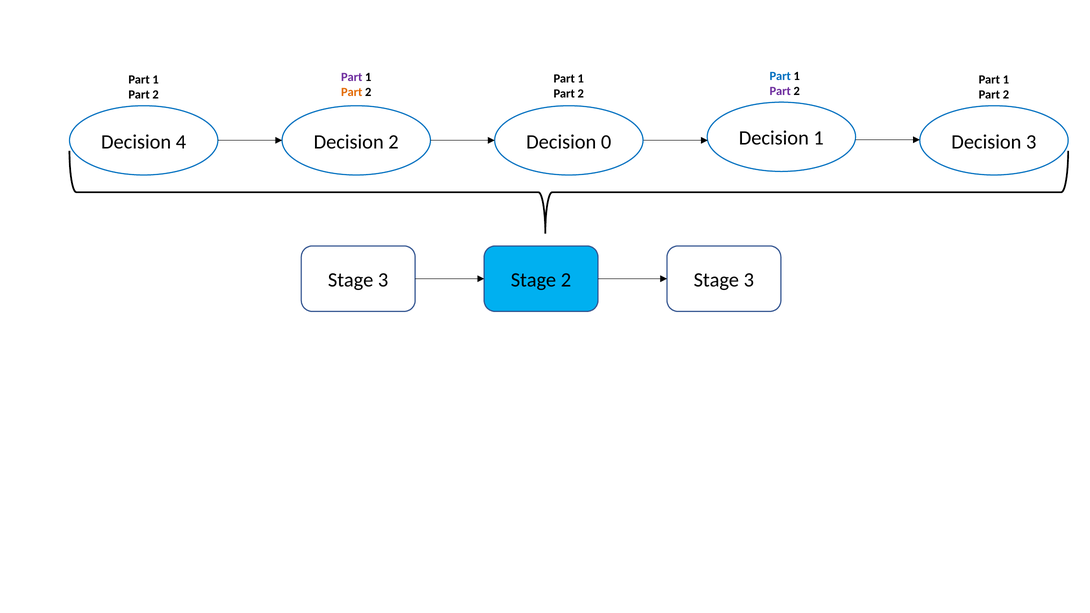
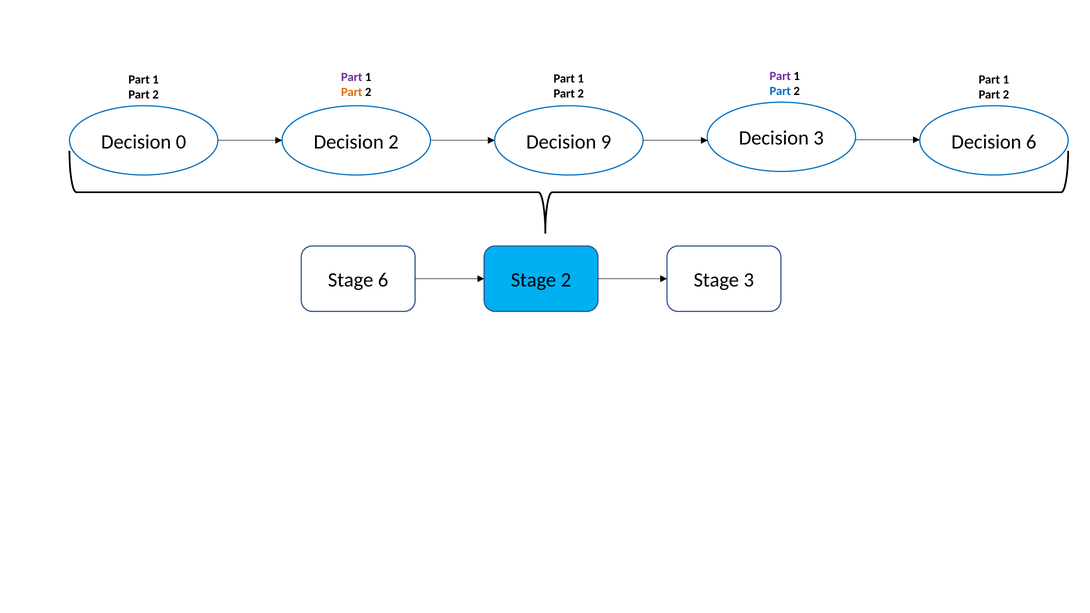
Part at (780, 76) colour: blue -> purple
Part at (780, 91) colour: purple -> blue
4: 4 -> 0
0: 0 -> 9
Decision 1: 1 -> 3
Decision 3: 3 -> 6
3 at (383, 280): 3 -> 6
